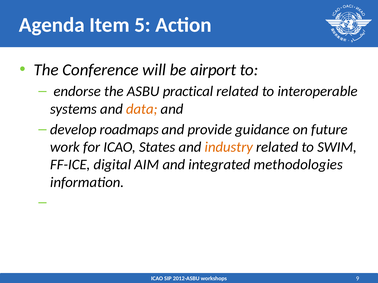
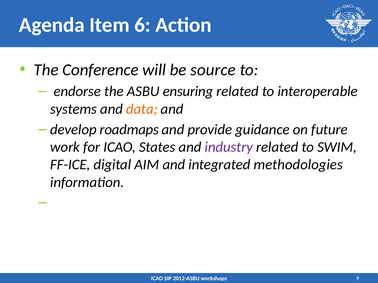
5: 5 -> 6
airport: airport -> source
practical: practical -> ensuring
industry colour: orange -> purple
